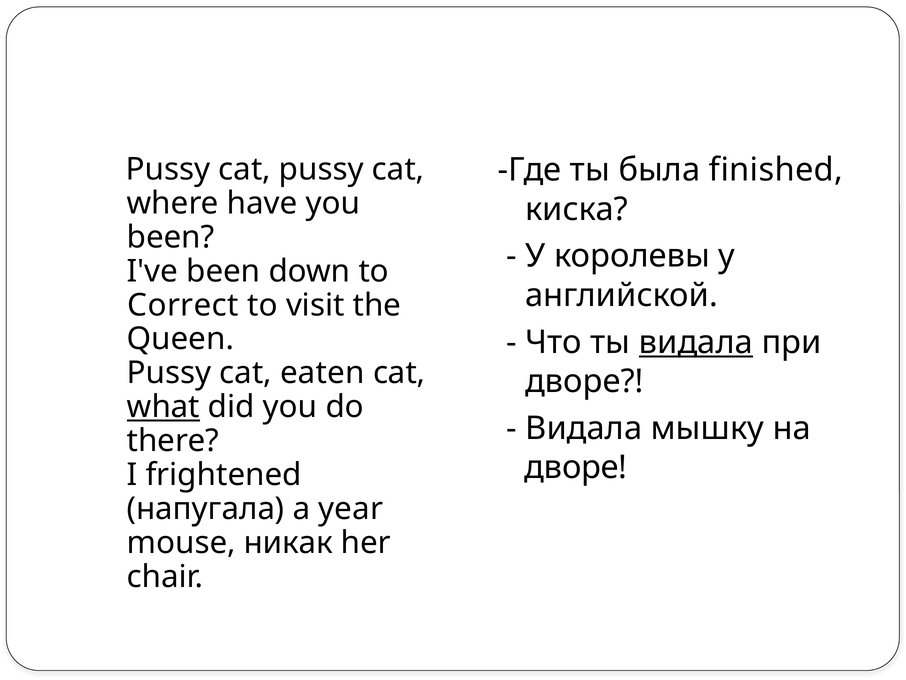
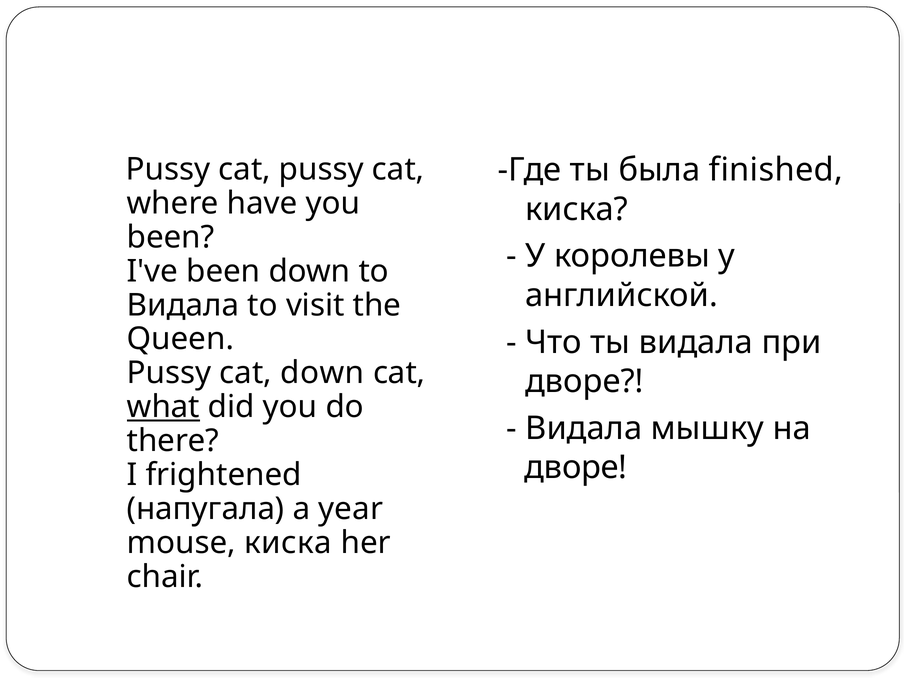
Correct at (183, 305): Correct -> Видала
видала at (696, 342) underline: present -> none
cat eaten: eaten -> down
mouse никак: никак -> киска
